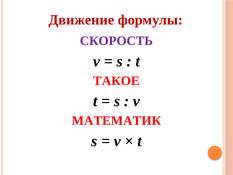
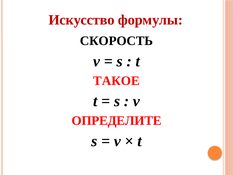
Движение: Движение -> Искусство
СКОРОСТЬ colour: purple -> black
МАТЕМАТИК: МАТЕМАТИК -> ОПРЕДЕЛИТЕ
